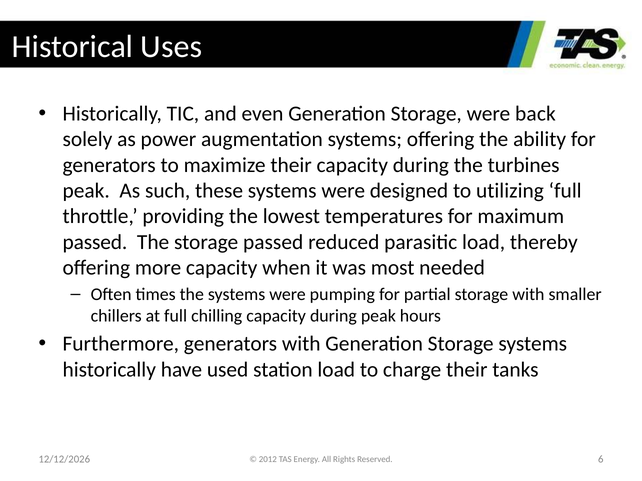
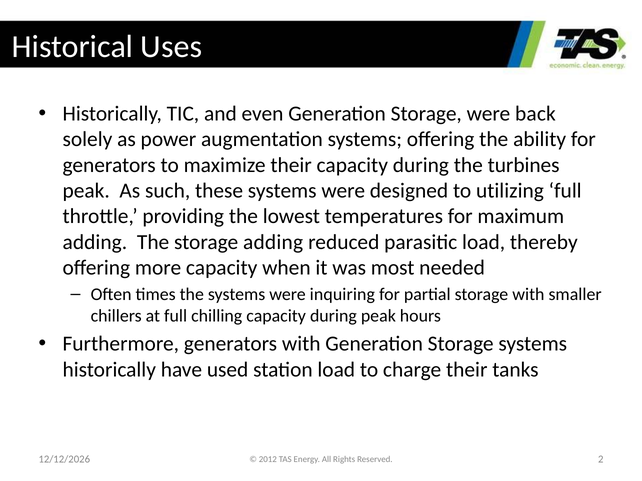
passed at (95, 242): passed -> adding
storage passed: passed -> adding
pumping: pumping -> inquiring
6: 6 -> 2
